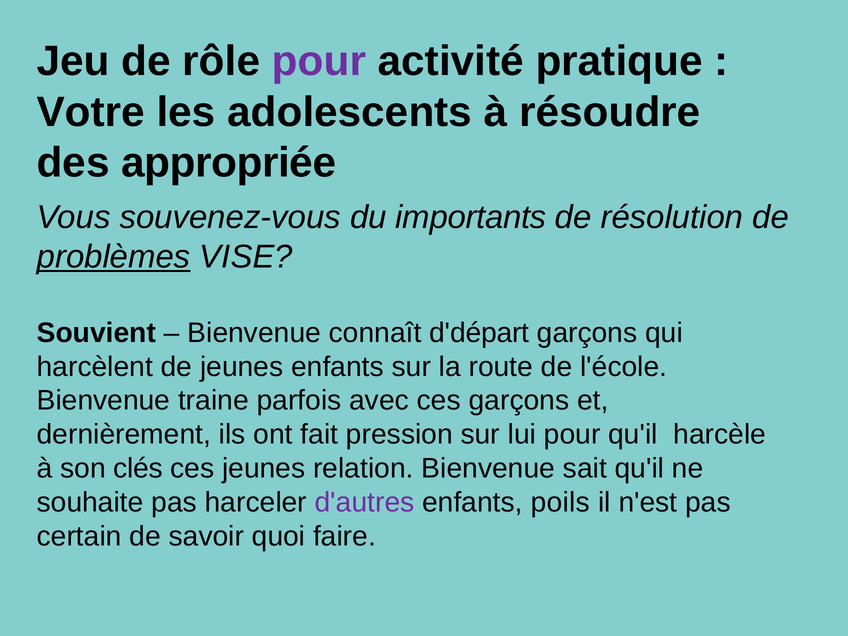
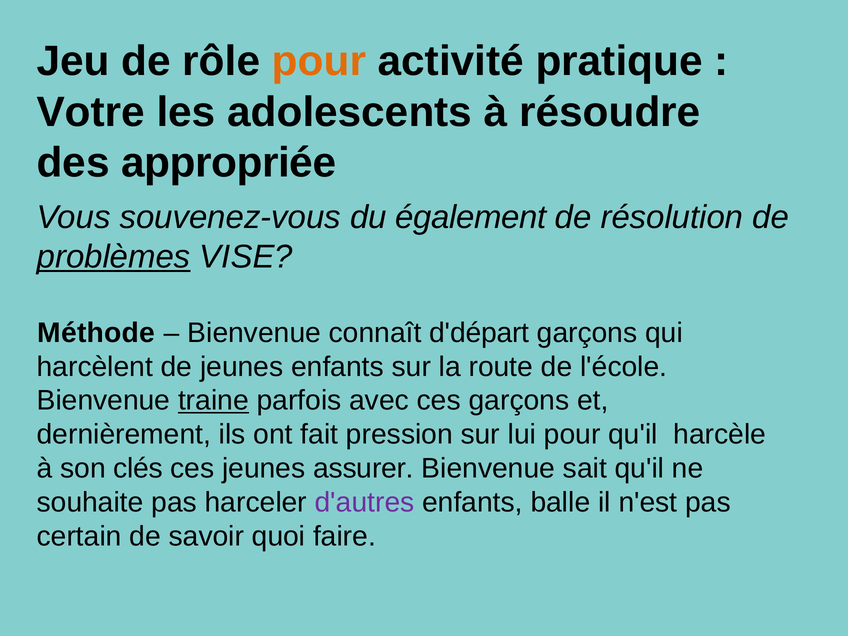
pour at (319, 61) colour: purple -> orange
importants: importants -> également
Souvient: Souvient -> Méthode
traine underline: none -> present
relation: relation -> assurer
poils: poils -> balle
